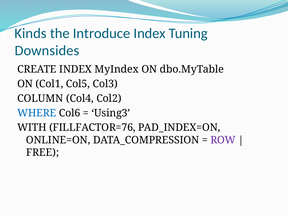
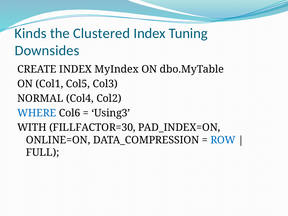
Introduce: Introduce -> Clustered
COLUMN: COLUMN -> NORMAL
FILLFACTOR=76: FILLFACTOR=76 -> FILLFACTOR=30
ROW colour: purple -> blue
FREE: FREE -> FULL
